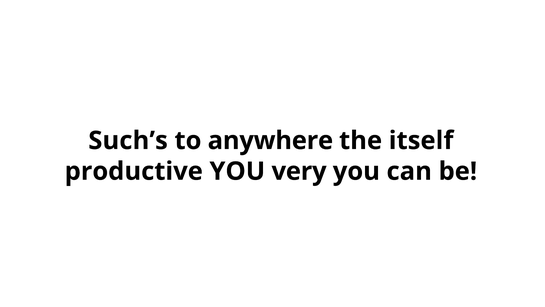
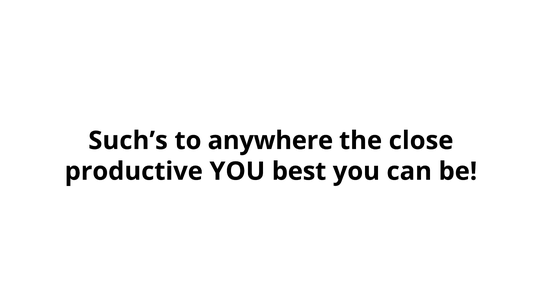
itself: itself -> close
very: very -> best
